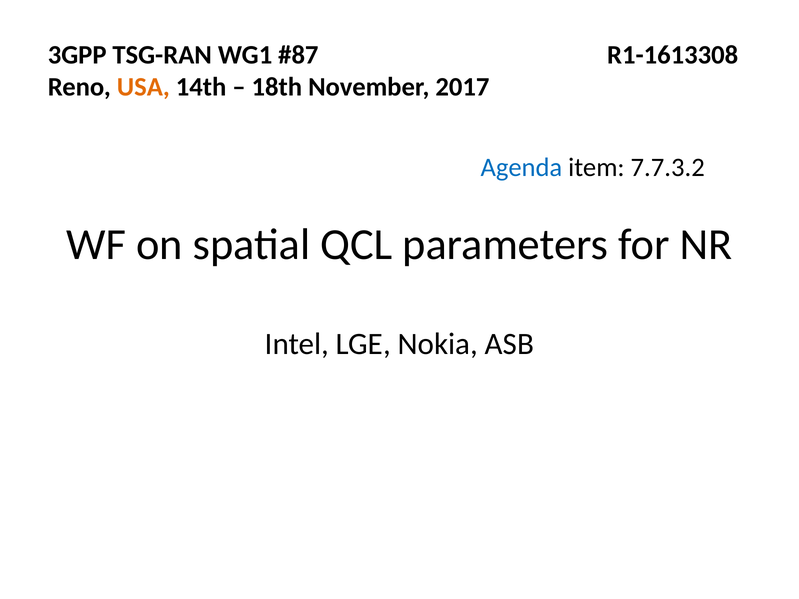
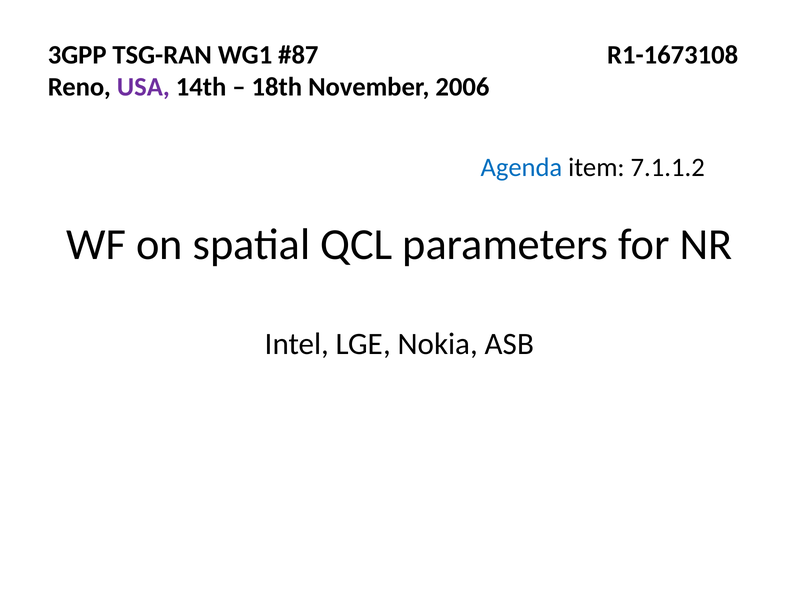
R1-1613308: R1-1613308 -> R1-1673108
USA colour: orange -> purple
2017: 2017 -> 2006
7.7.3.2: 7.7.3.2 -> 7.1.1.2
